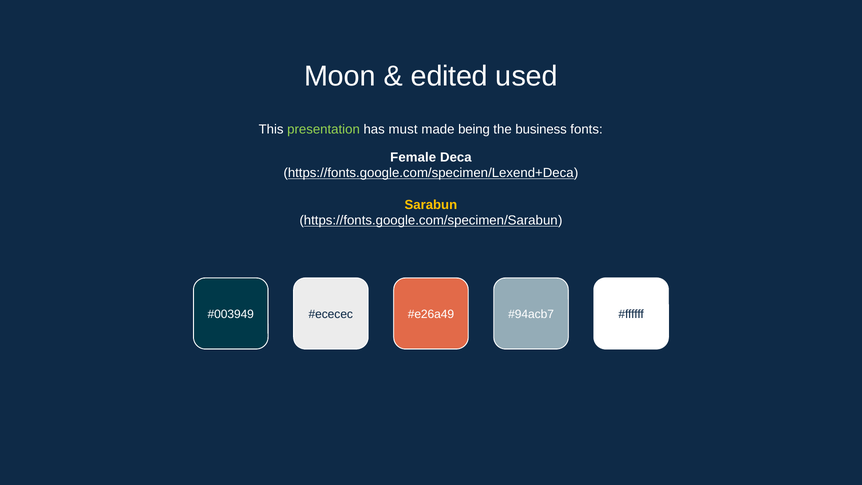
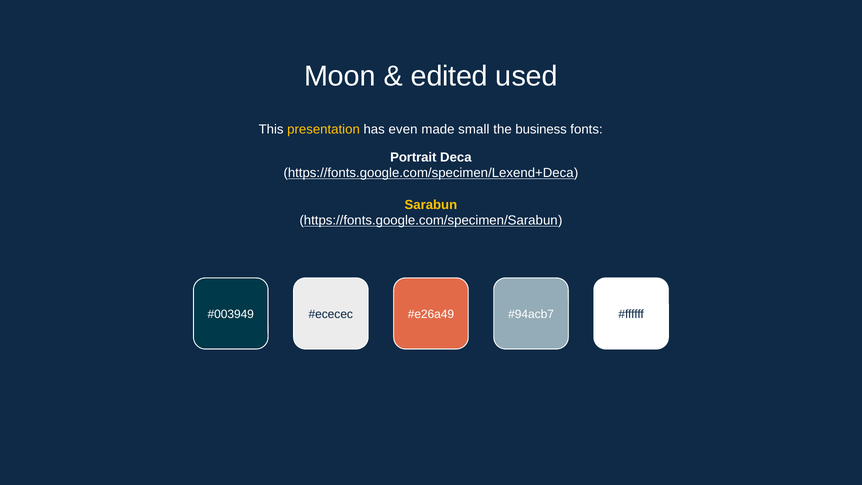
presentation colour: light green -> yellow
must: must -> even
being: being -> small
Female: Female -> Portrait
